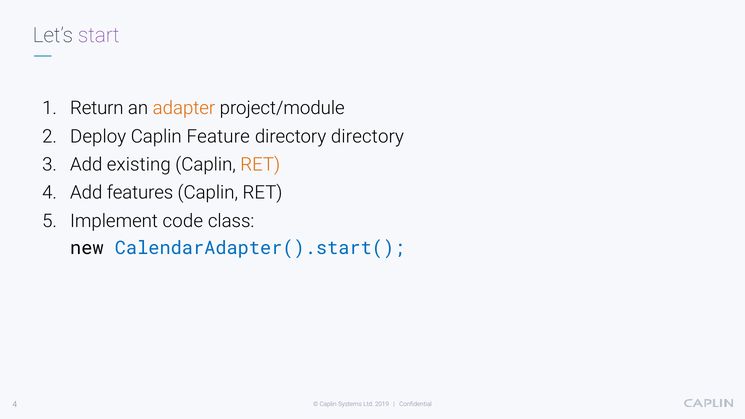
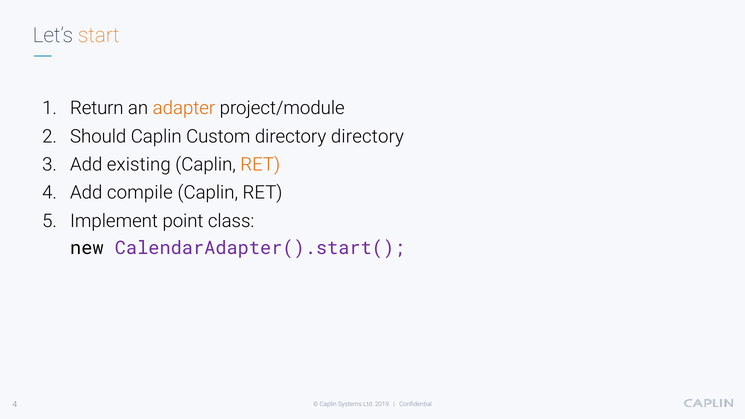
start colour: purple -> orange
Deploy: Deploy -> Should
Feature: Feature -> Custom
features: features -> compile
code: code -> point
CalendarAdapter().start( colour: blue -> purple
